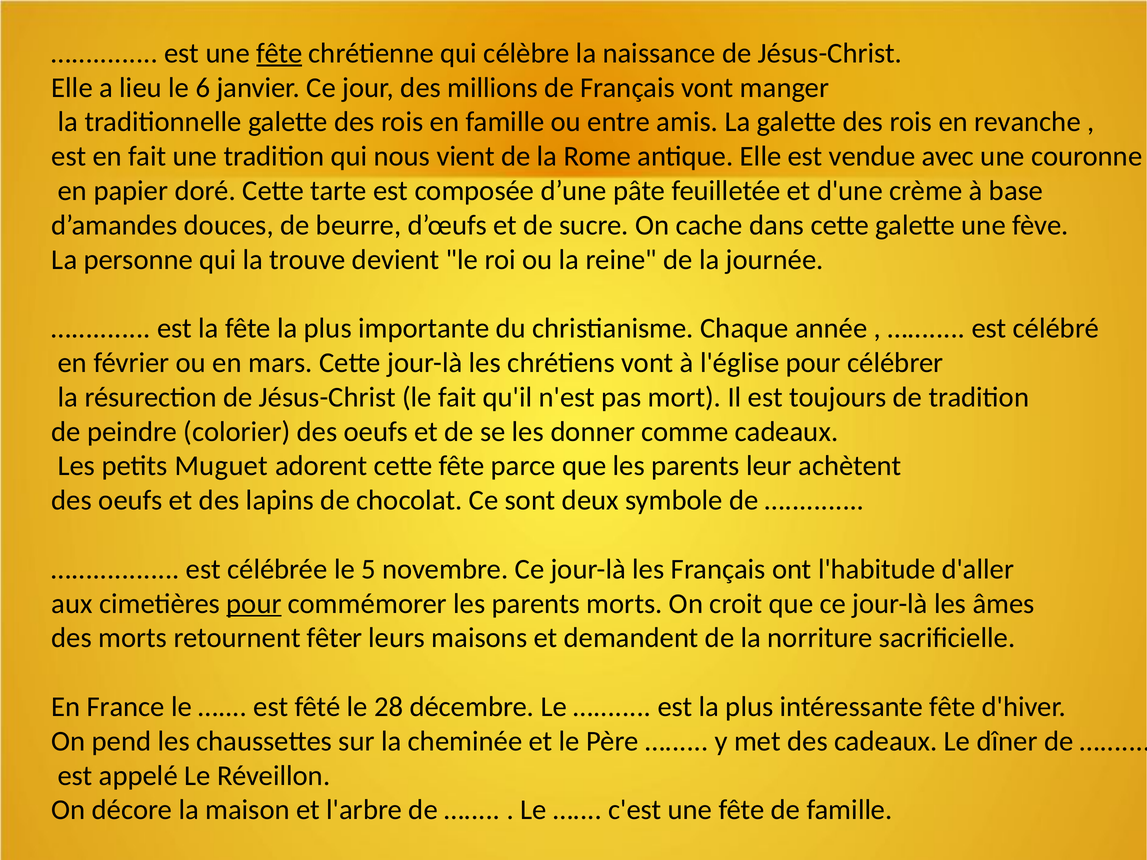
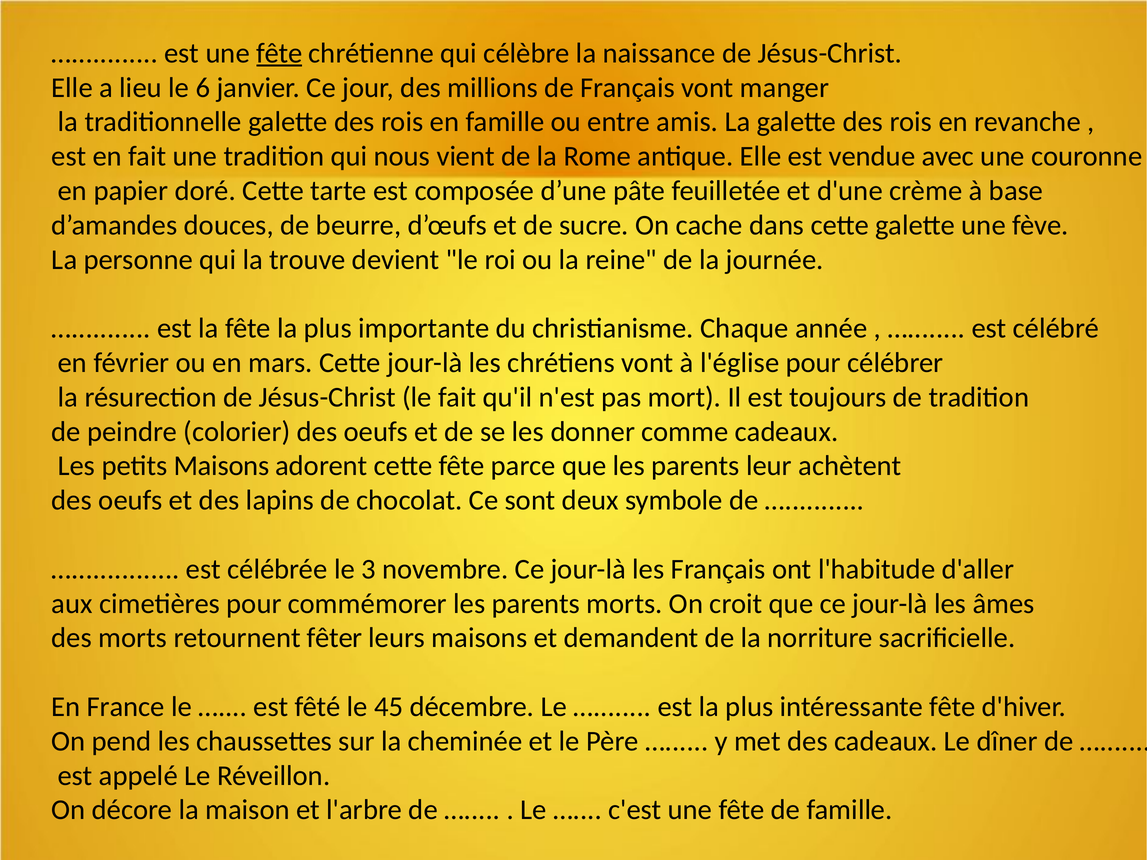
petits Muguet: Muguet -> Maisons
5: 5 -> 3
pour at (254, 604) underline: present -> none
28: 28 -> 45
